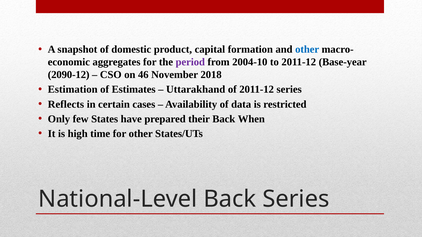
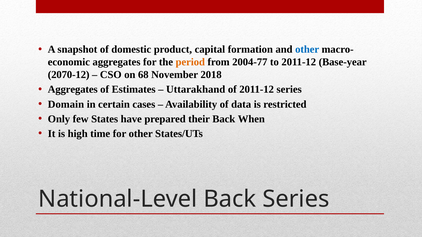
period colour: purple -> orange
2004-10: 2004-10 -> 2004-77
2090-12: 2090-12 -> 2070-12
46: 46 -> 68
Estimation at (73, 90): Estimation -> Aggregates
Reflects: Reflects -> Domain
